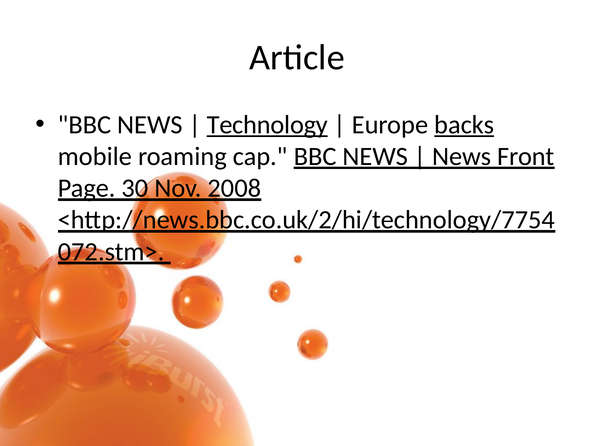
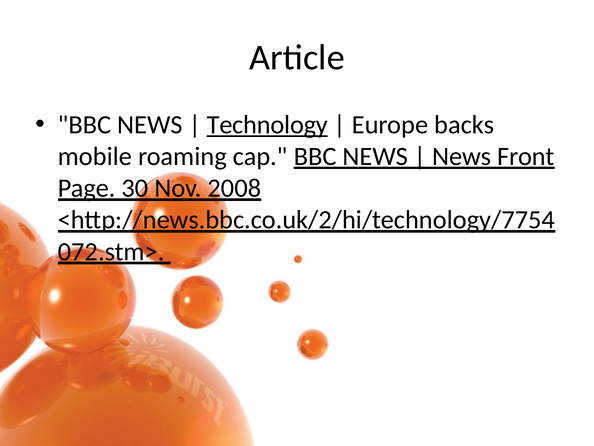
backs underline: present -> none
